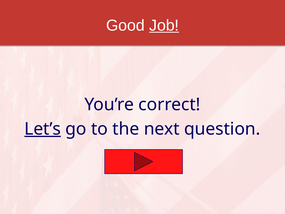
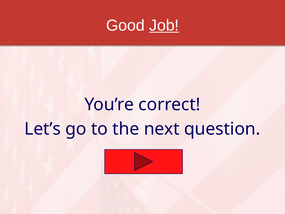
Let’s underline: present -> none
